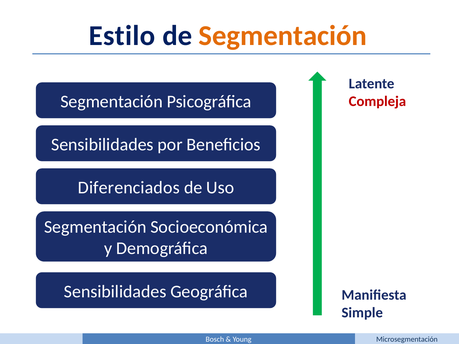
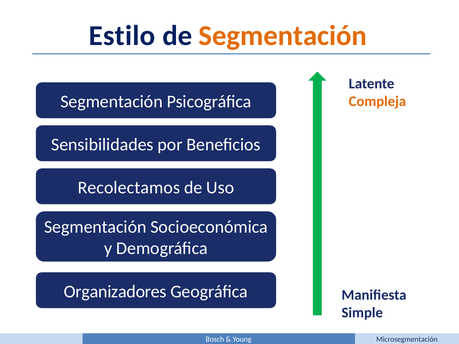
Compleja colour: red -> orange
Diferenciados: Diferenciados -> Recolectamos
Sensibilidades at (115, 292): Sensibilidades -> Organizadores
